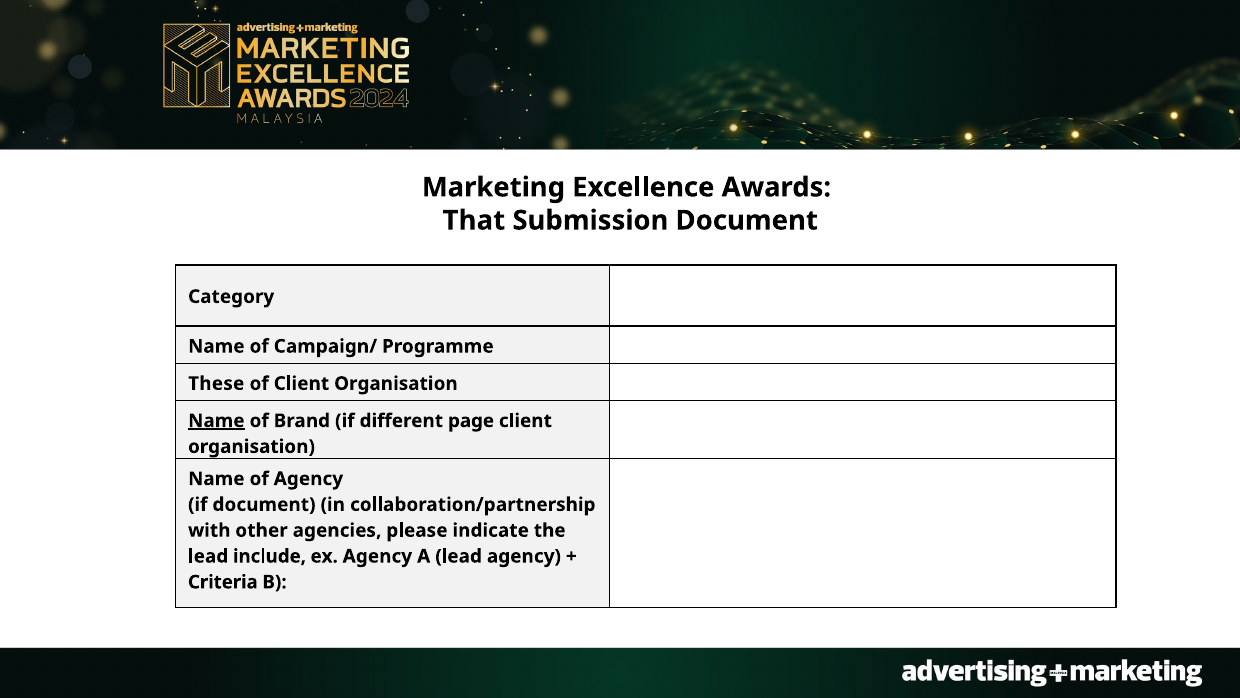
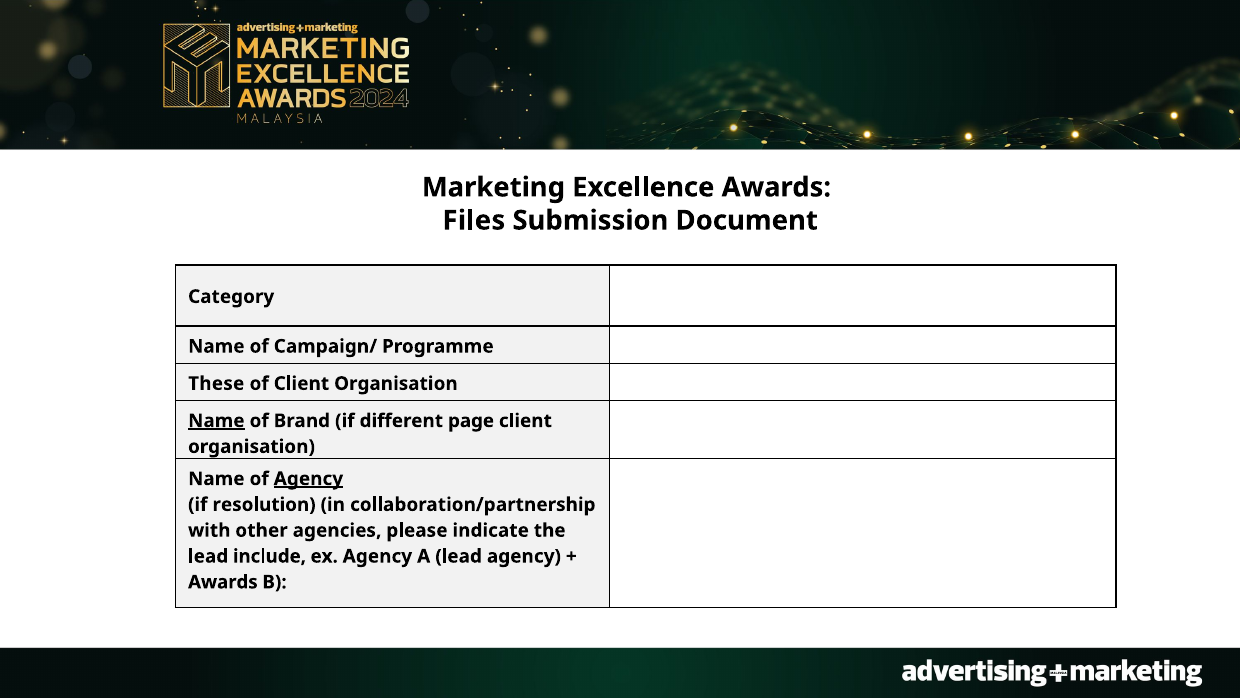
That: That -> Files
Agency at (308, 478) underline: none -> present
if document: document -> resolution
Criteria at (223, 582): Criteria -> Awards
